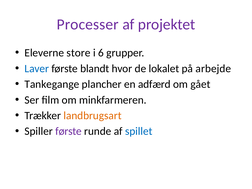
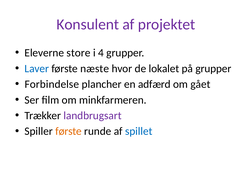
Processer: Processer -> Konsulent
6: 6 -> 4
blandt: blandt -> næste
på arbejde: arbejde -> grupper
Tankegange: Tankegange -> Forbindelse
landbrugsart colour: orange -> purple
første at (69, 131) colour: purple -> orange
